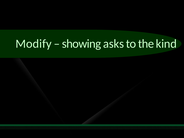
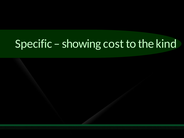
Modify: Modify -> Specific
asks: asks -> cost
